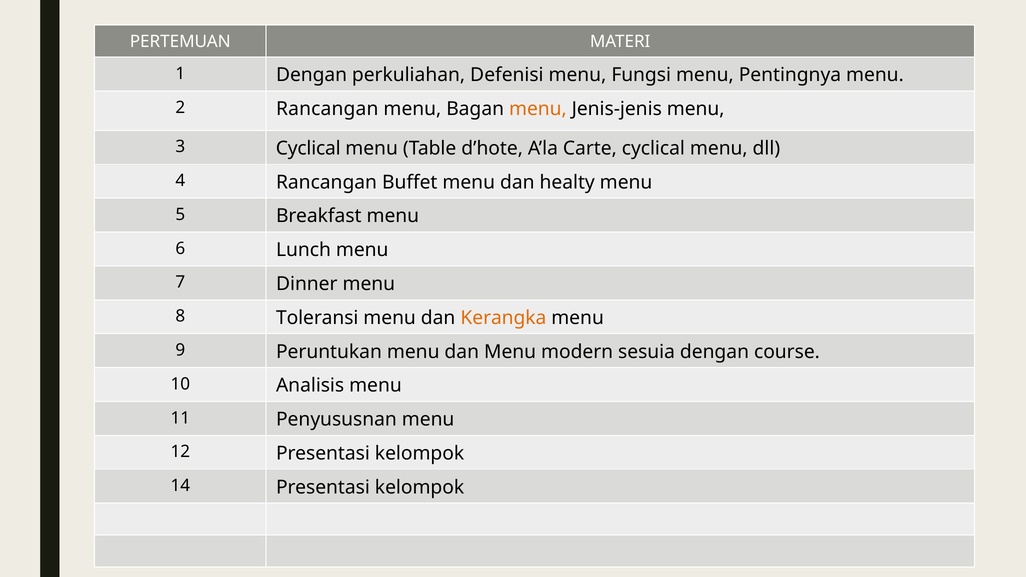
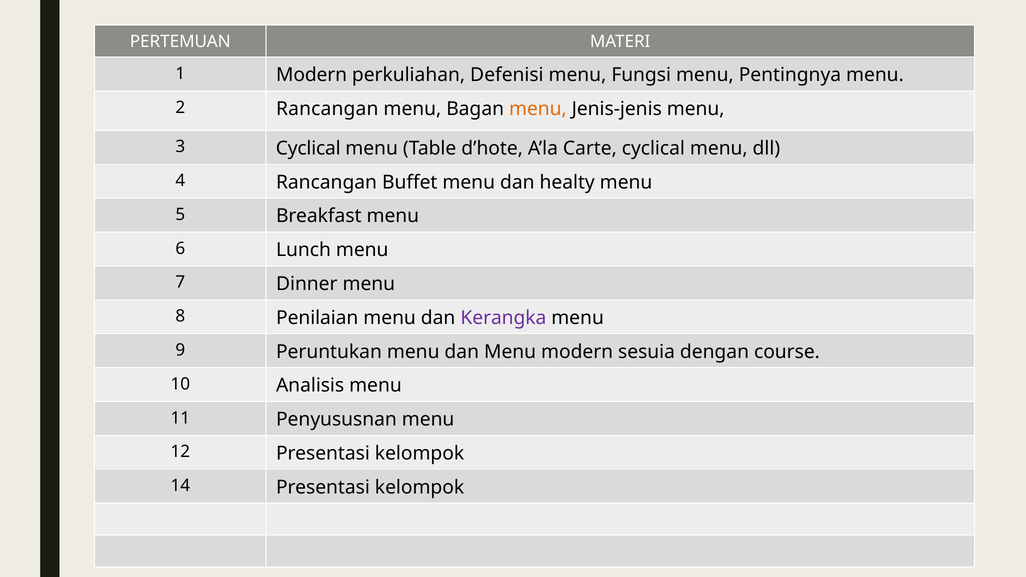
1 Dengan: Dengan -> Modern
Toleransi: Toleransi -> Penilaian
Kerangka colour: orange -> purple
